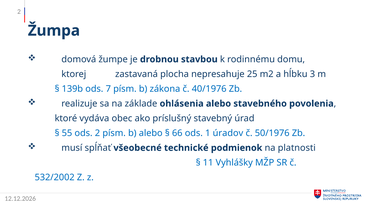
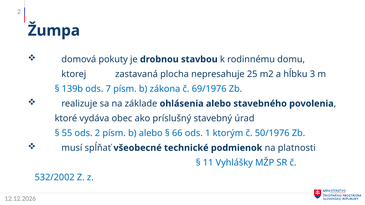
žumpe: žumpe -> pokuty
40/1976: 40/1976 -> 69/1976
úradov: úradov -> ktorým
